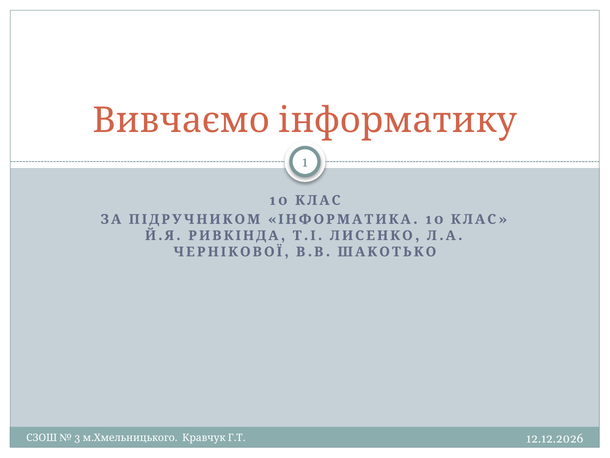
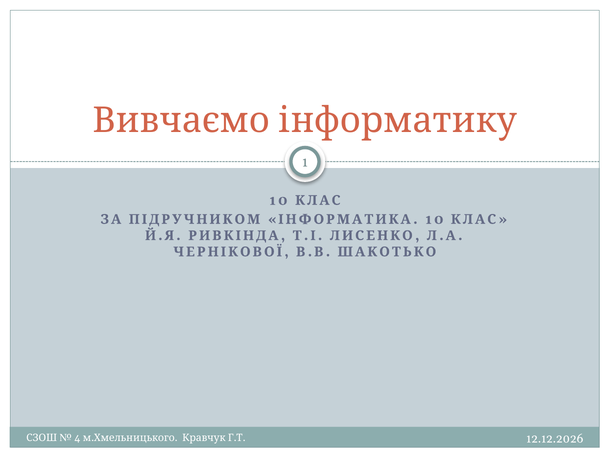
3: 3 -> 4
